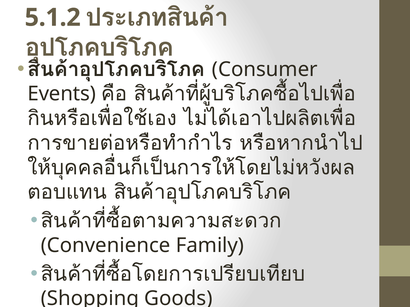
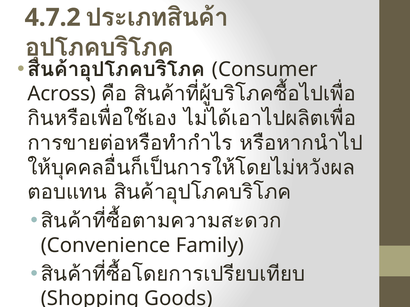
5.1.2: 5.1.2 -> 4.7.2
Events: Events -> Across
